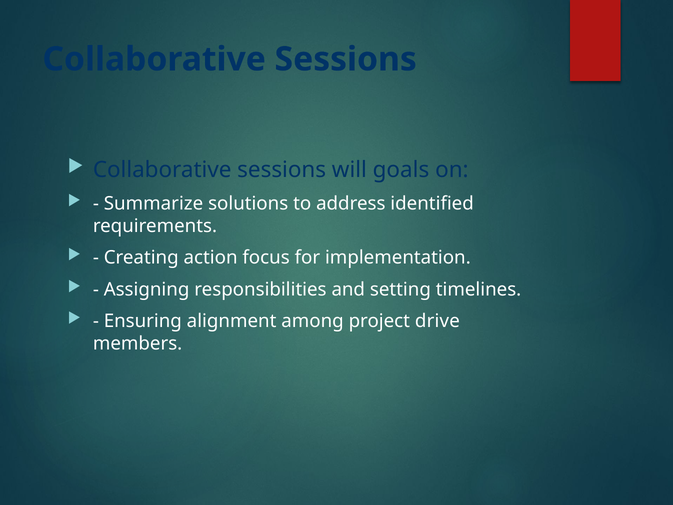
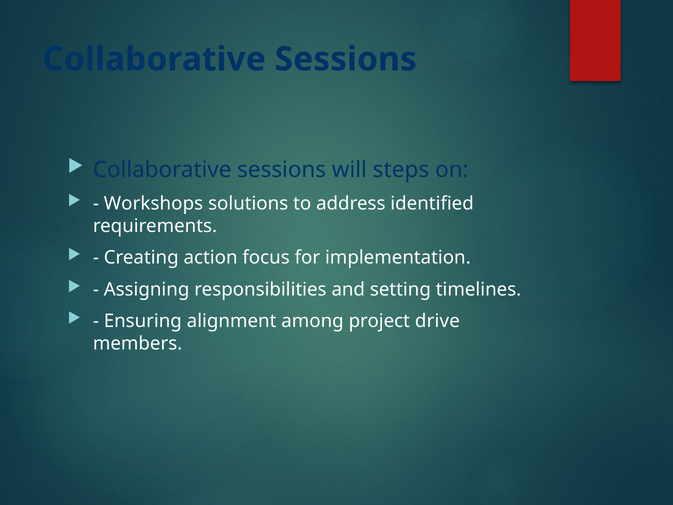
goals: goals -> steps
Summarize: Summarize -> Workshops
